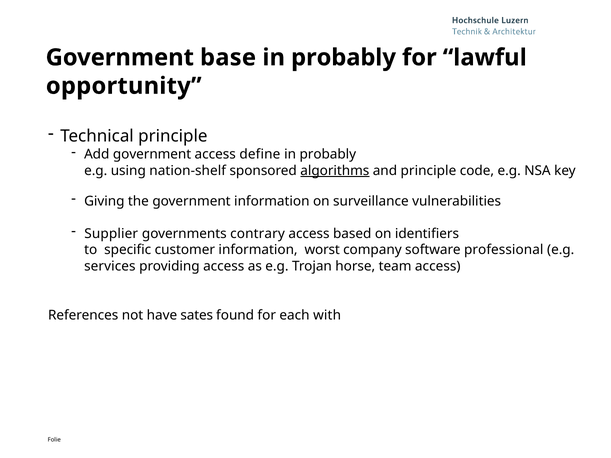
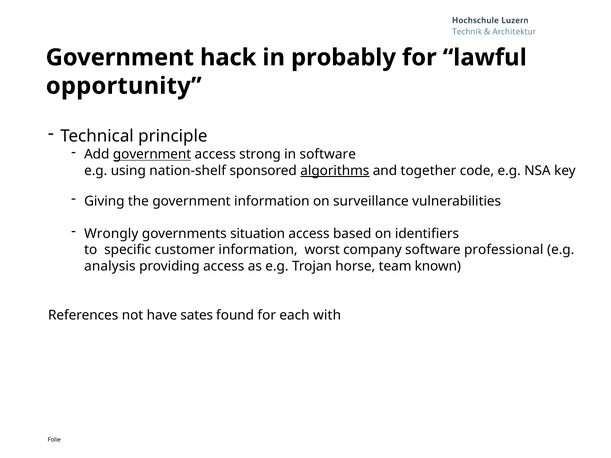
base: base -> hack
government at (152, 154) underline: none -> present
define: define -> strong
probably at (328, 154): probably -> software
and principle: principle -> together
Supplier: Supplier -> Wrongly
contrary: contrary -> situation
services: services -> analysis
team access: access -> known
